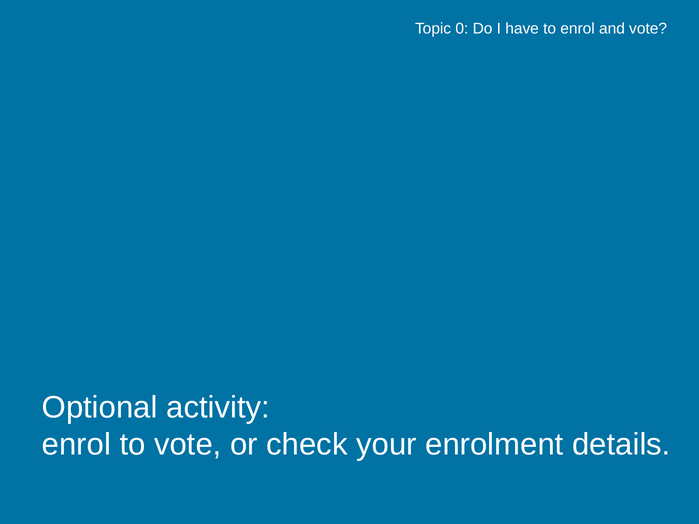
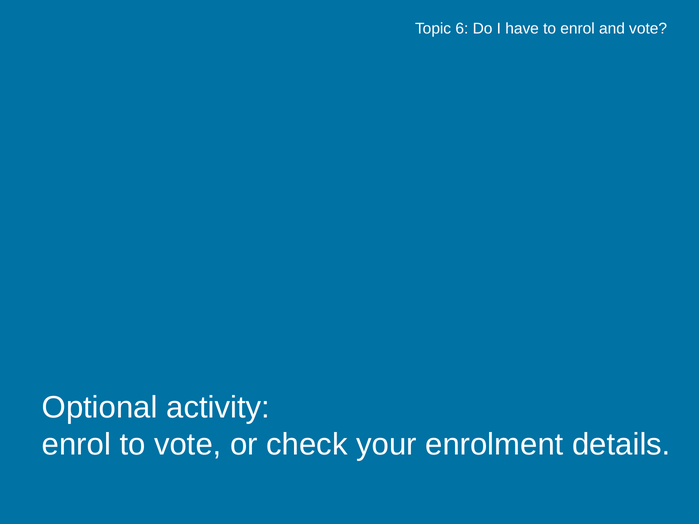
0: 0 -> 6
